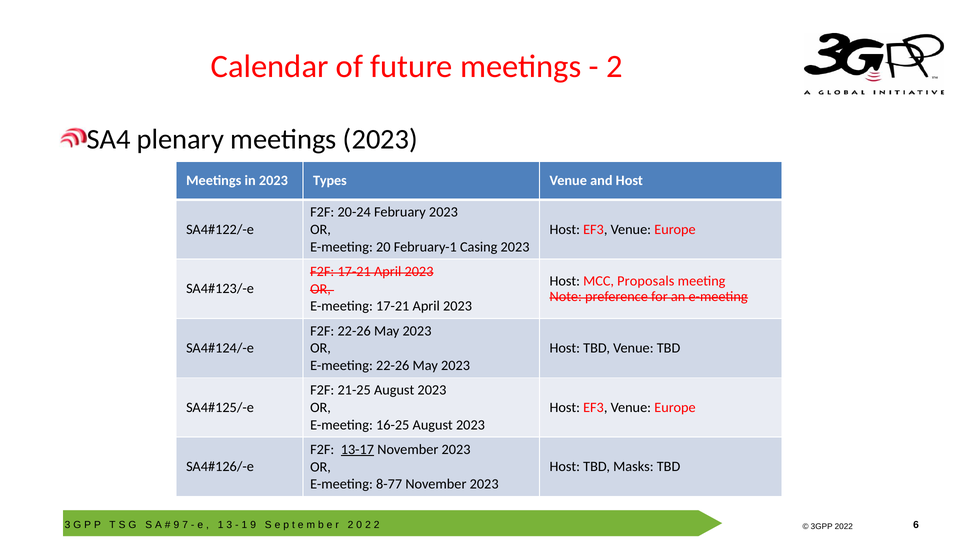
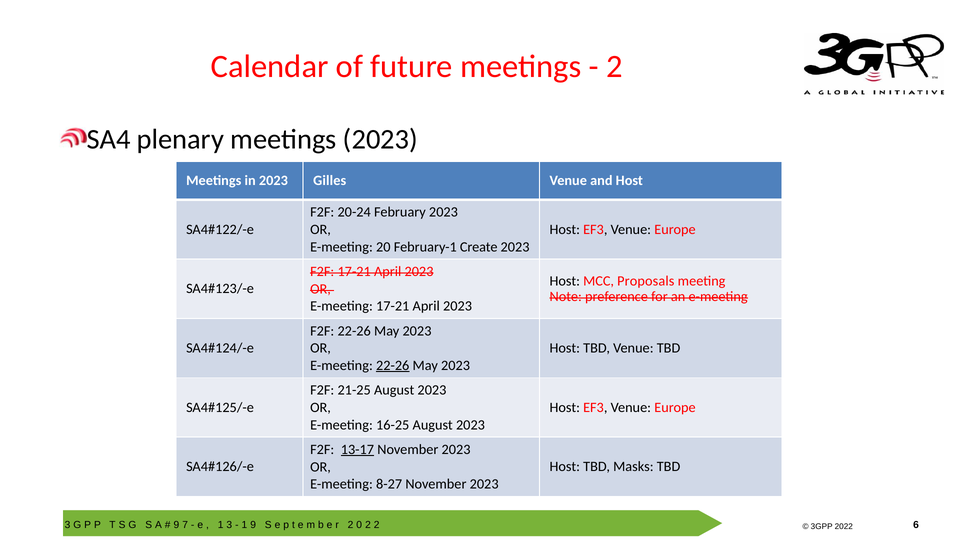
Types: Types -> Gilles
Casing: Casing -> Create
22-26 at (393, 366) underline: none -> present
8-77: 8-77 -> 8-27
